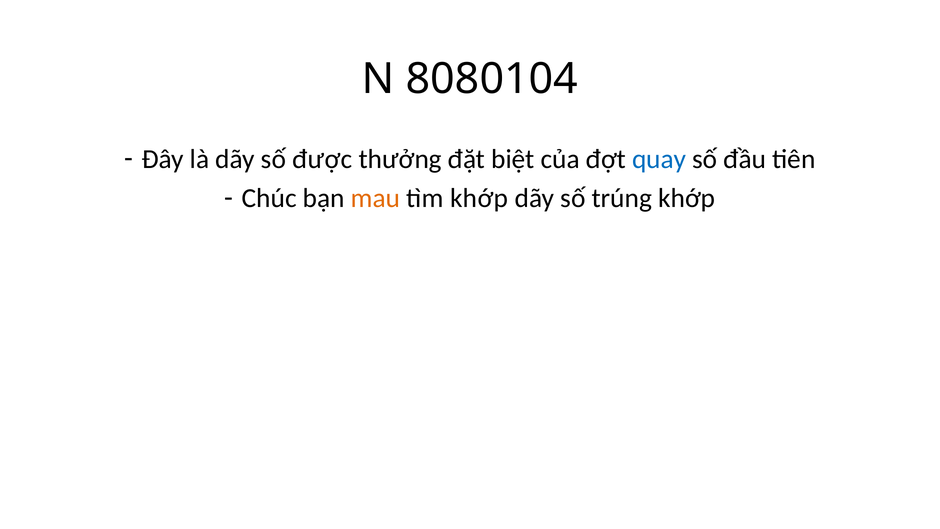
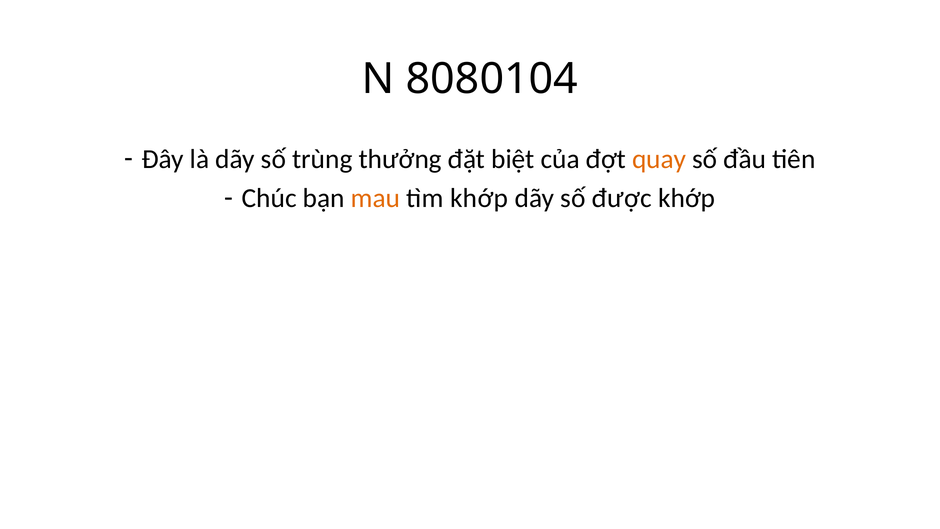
được: được -> trùng
quay colour: blue -> orange
trúng: trúng -> được
